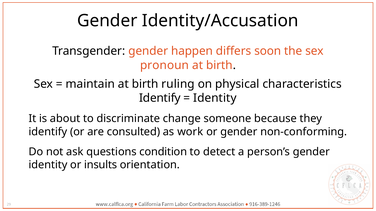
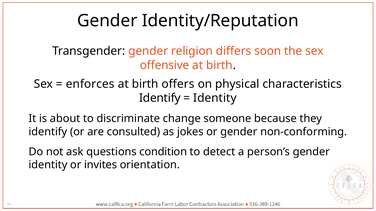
Identity/Accusation: Identity/Accusation -> Identity/Reputation
happen: happen -> religion
pronoun: pronoun -> offensive
maintain: maintain -> enforces
ruling: ruling -> offers
work: work -> jokes
insults: insults -> invites
